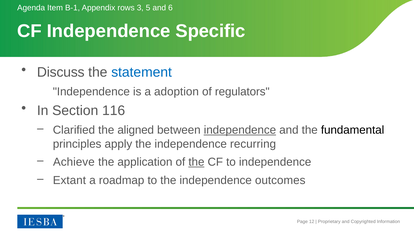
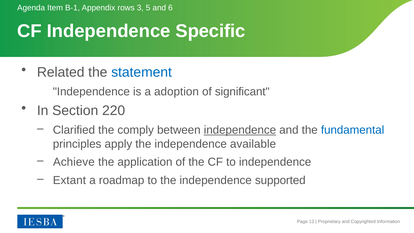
Discuss: Discuss -> Related
regulators: regulators -> significant
116: 116 -> 220
aligned: aligned -> comply
fundamental colour: black -> blue
recurring: recurring -> available
the at (196, 162) underline: present -> none
outcomes: outcomes -> supported
